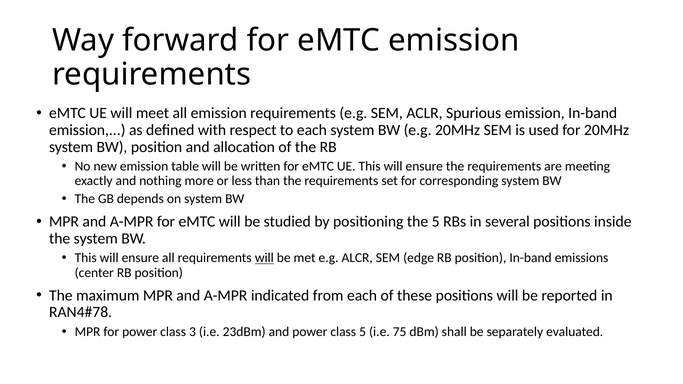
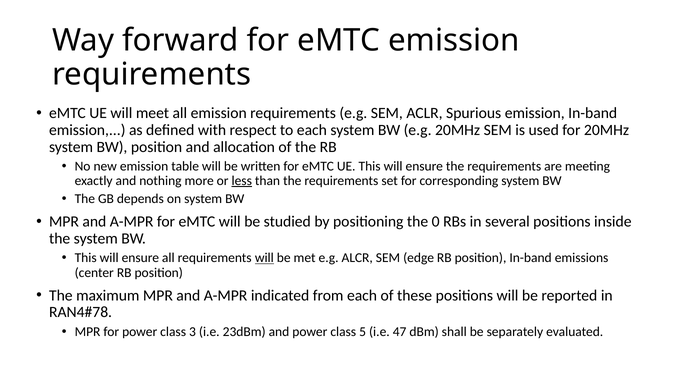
less underline: none -> present
the 5: 5 -> 0
75: 75 -> 47
